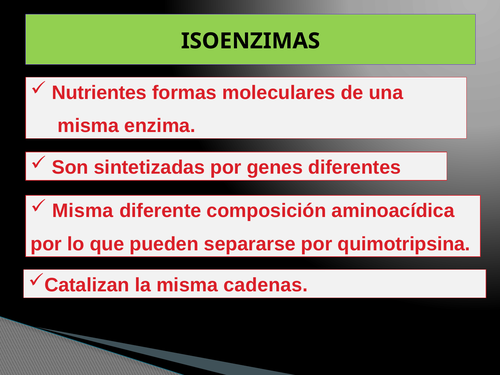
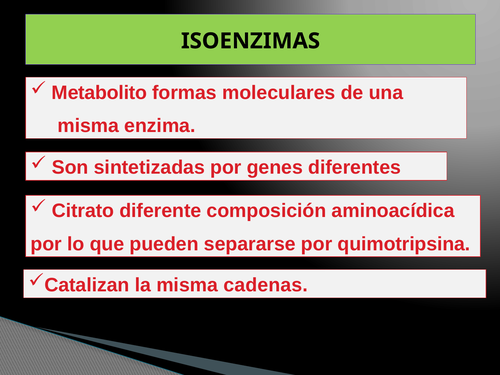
Nutrientes: Nutrientes -> Metabolito
Misma at (83, 211): Misma -> Citrato
